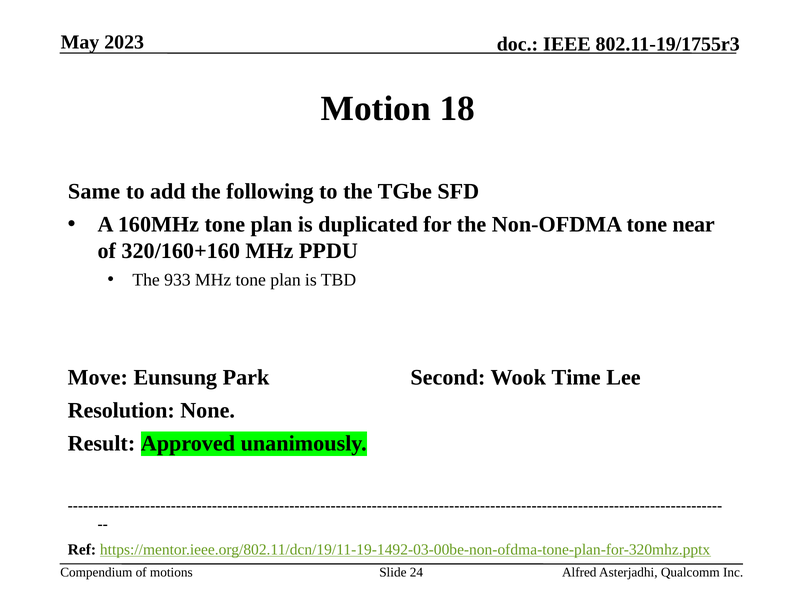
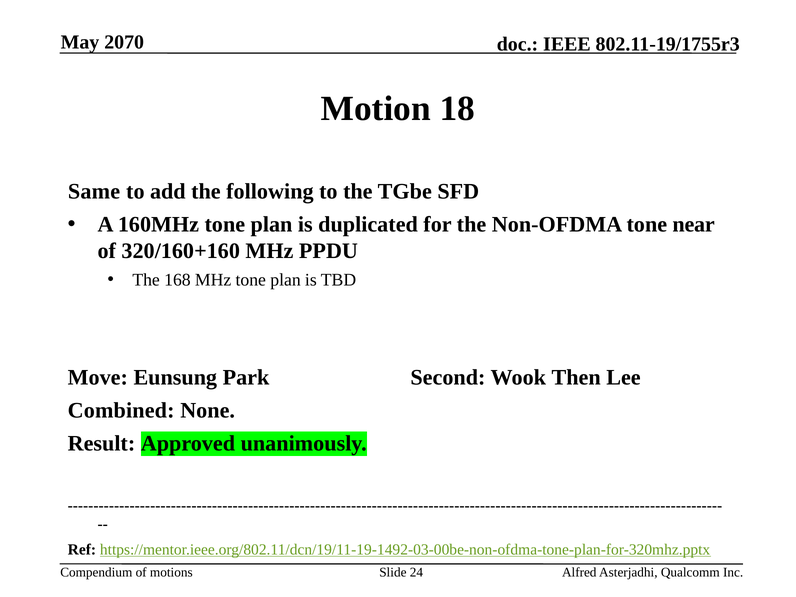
2023: 2023 -> 2070
933: 933 -> 168
Time: Time -> Then
Resolution: Resolution -> Combined
